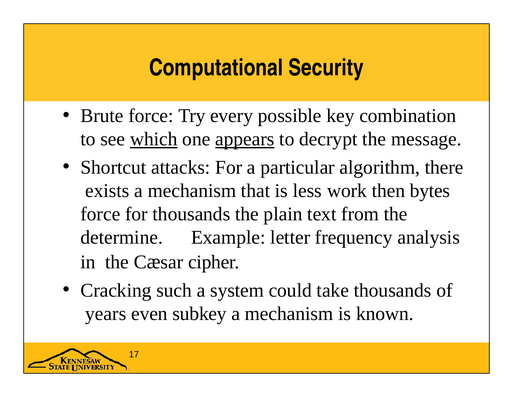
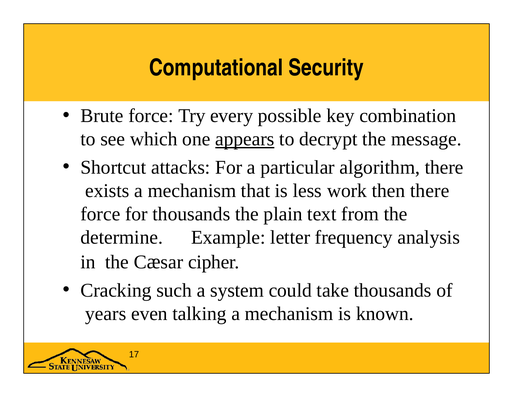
which underline: present -> none
then bytes: bytes -> there
subkey: subkey -> talking
